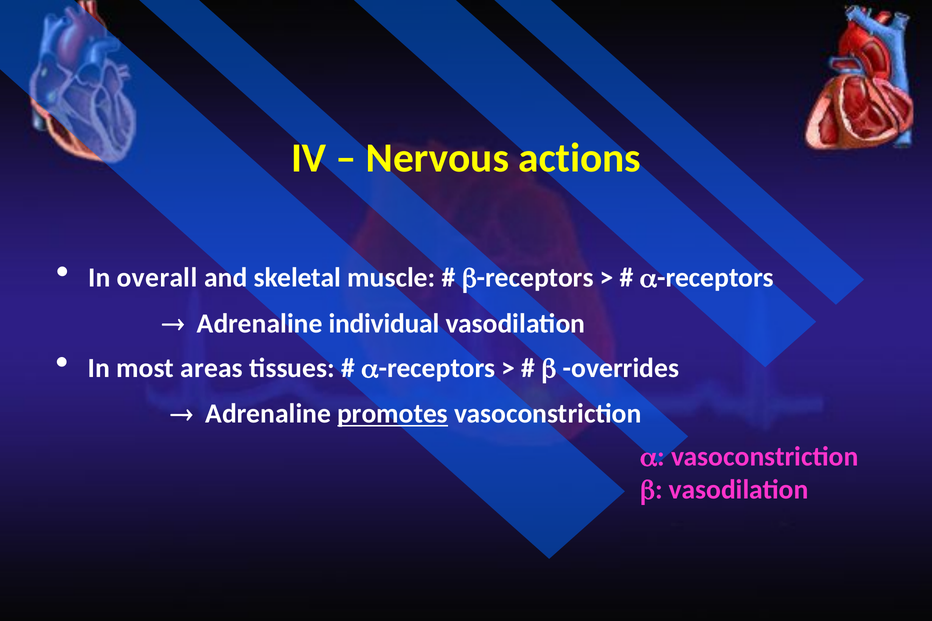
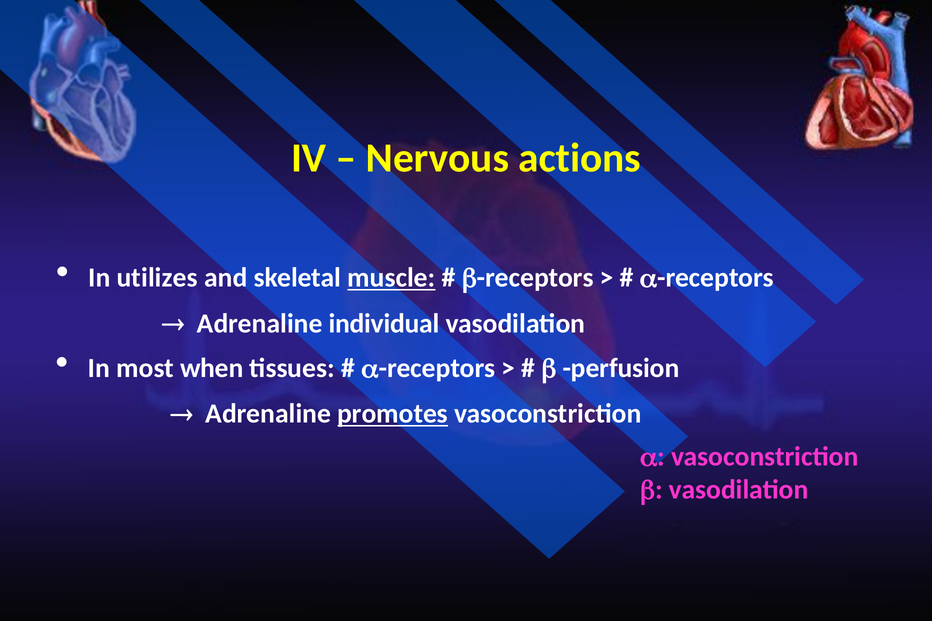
overall: overall -> utilizes
muscle underline: none -> present
areas: areas -> when
overrides: overrides -> perfusion
